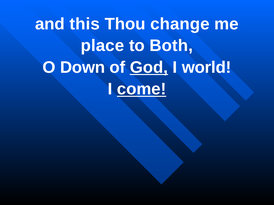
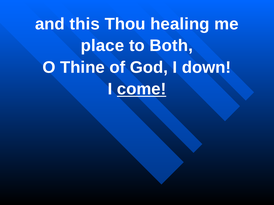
change: change -> healing
Down: Down -> Thine
God underline: present -> none
world: world -> down
